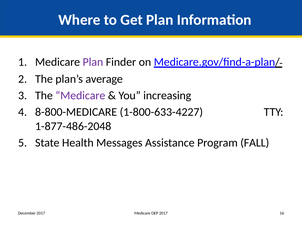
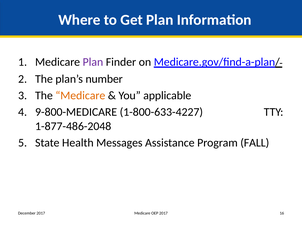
average: average -> number
Medicare at (80, 96) colour: purple -> orange
increasing: increasing -> applicable
8-800-MEDICARE: 8-800-MEDICARE -> 9-800-MEDICARE
